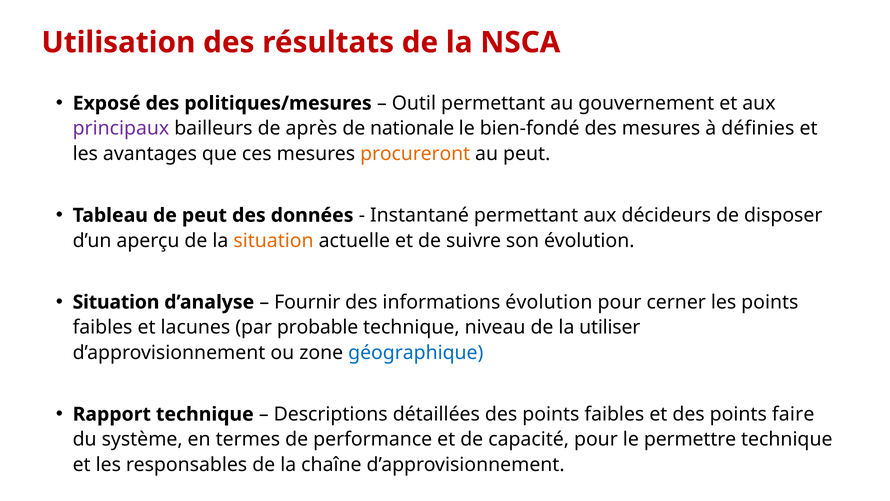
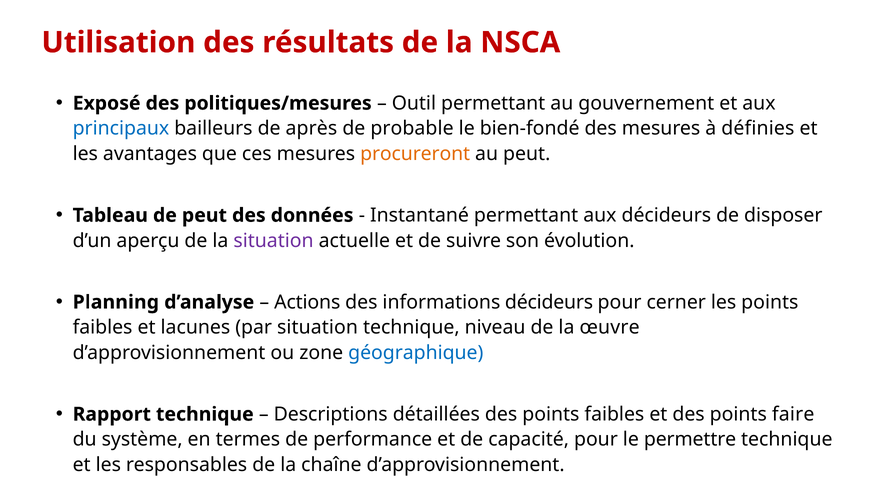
principaux colour: purple -> blue
nationale: nationale -> probable
situation at (274, 240) colour: orange -> purple
Situation at (116, 302): Situation -> Planning
Fournir: Fournir -> Actions
informations évolution: évolution -> décideurs
par probable: probable -> situation
utiliser: utiliser -> œuvre
